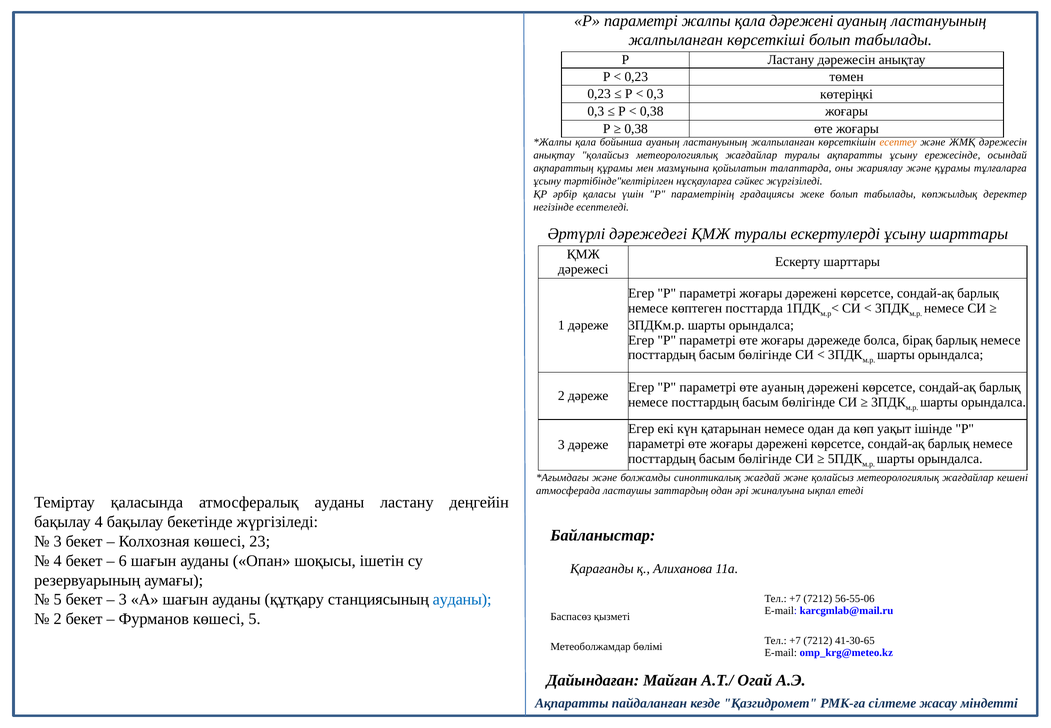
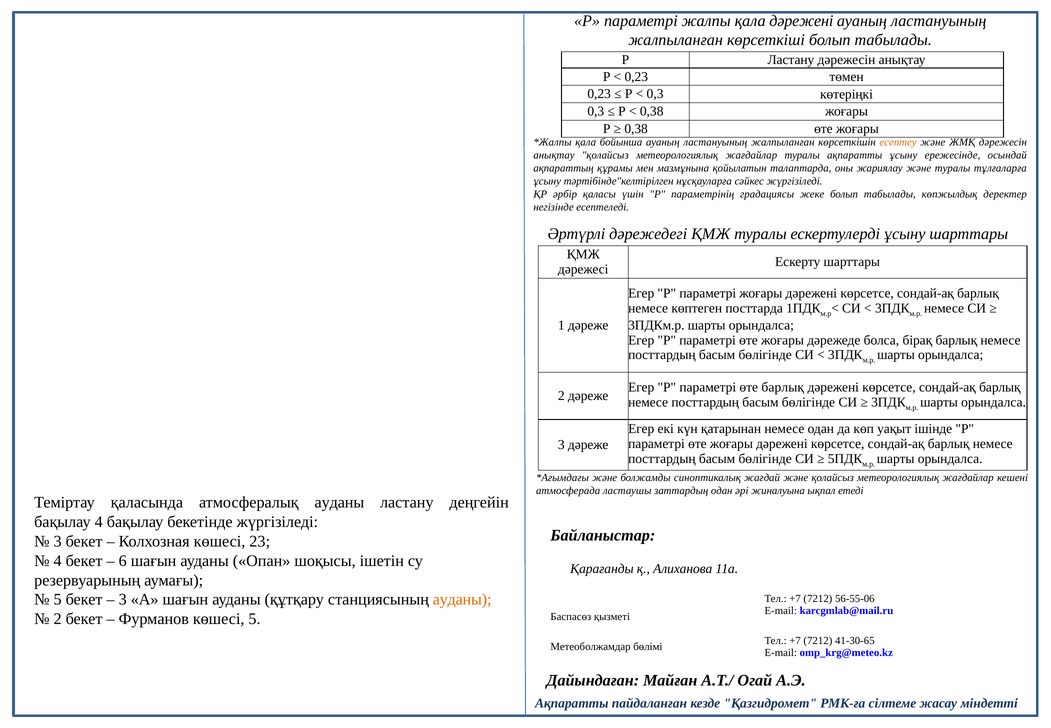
және құрамы: құрамы -> туралы
өте ауаның: ауаның -> барлық
ауданы at (462, 599) colour: blue -> orange
